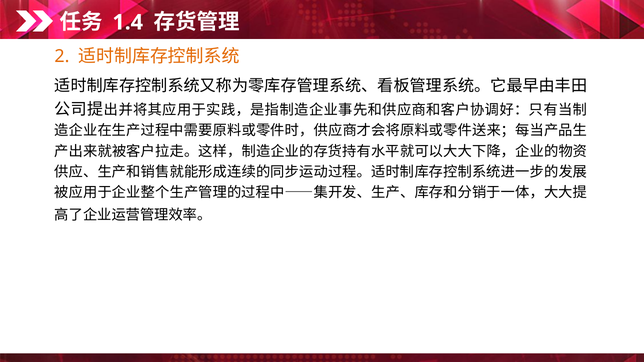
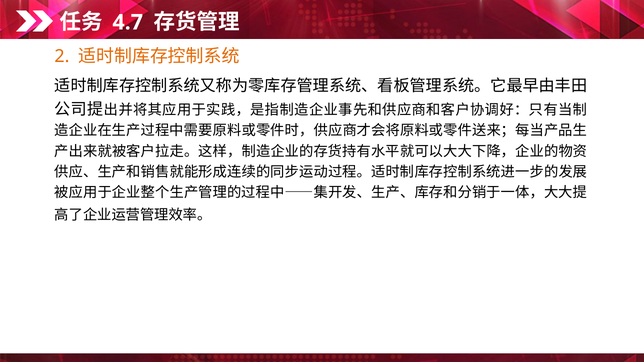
1.4: 1.4 -> 4.7
